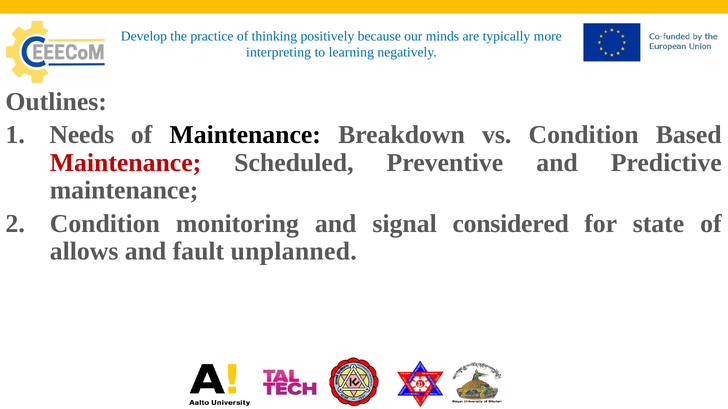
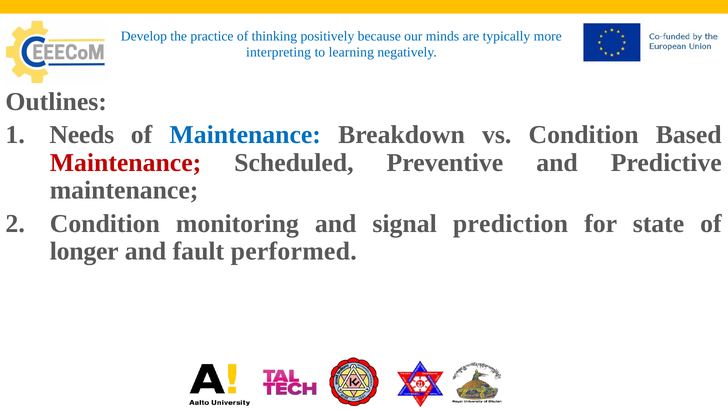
Maintenance at (245, 135) colour: black -> blue
considered: considered -> prediction
allows: allows -> longer
unplanned: unplanned -> performed
